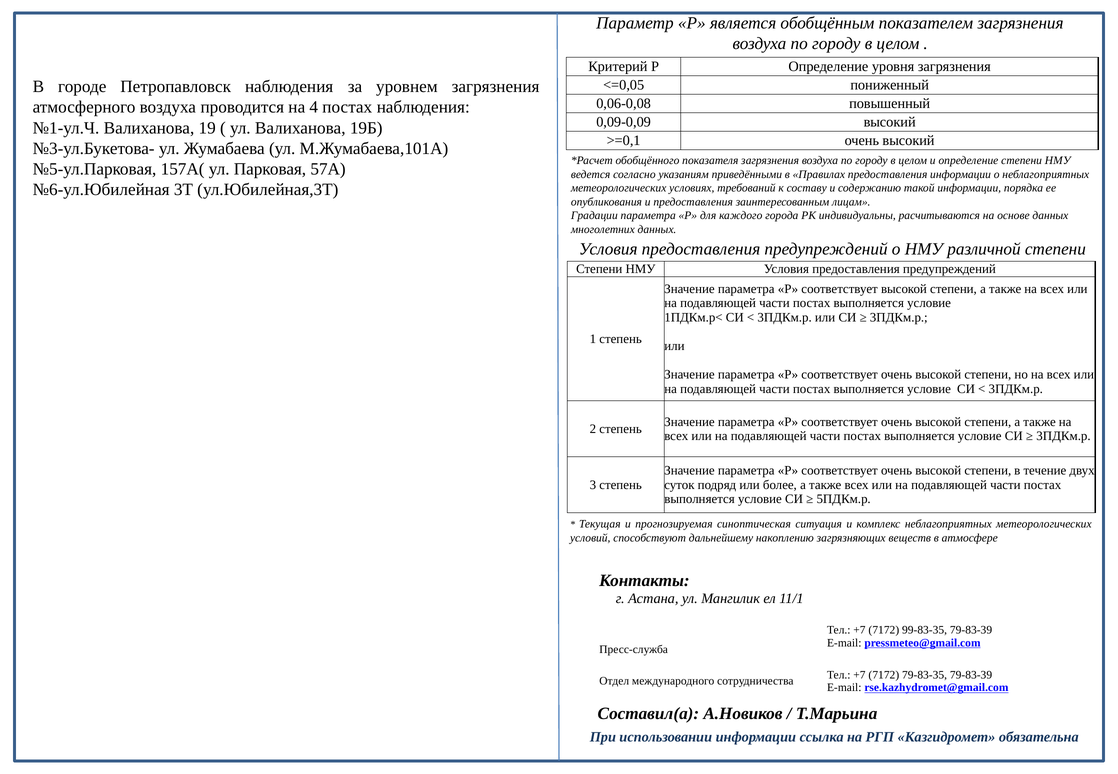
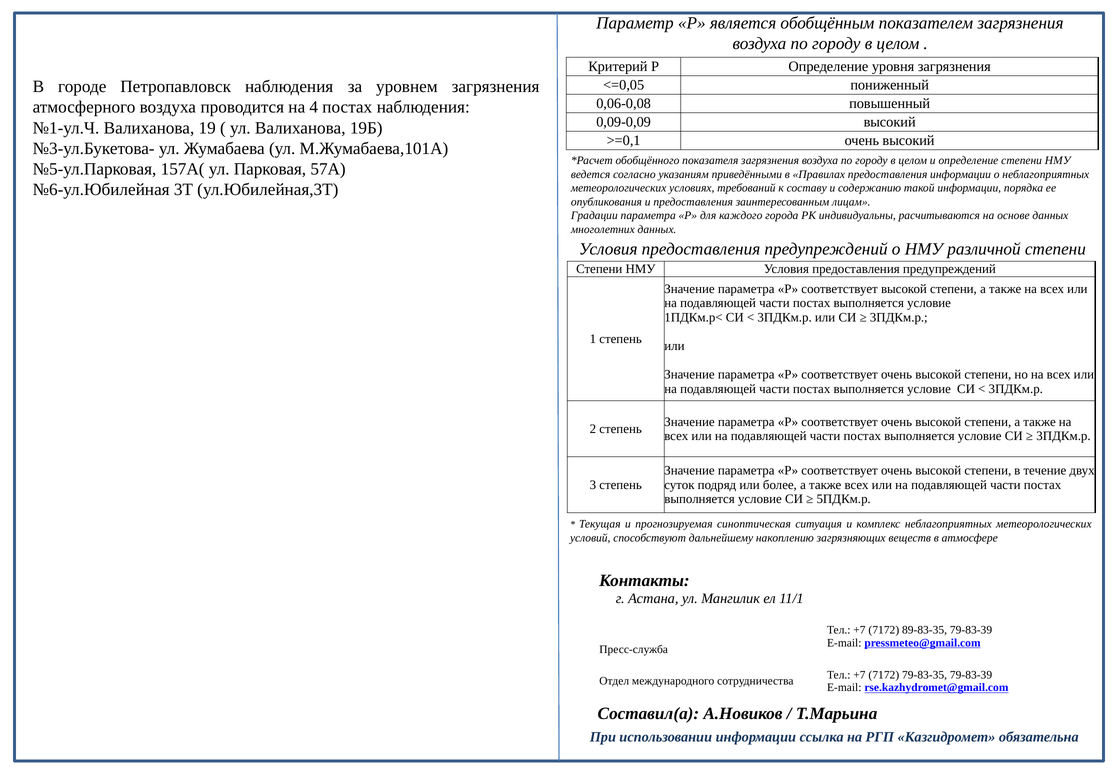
99-83-35: 99-83-35 -> 89-83-35
